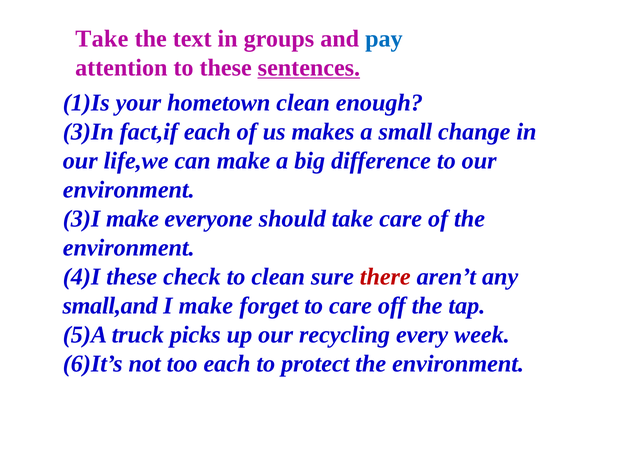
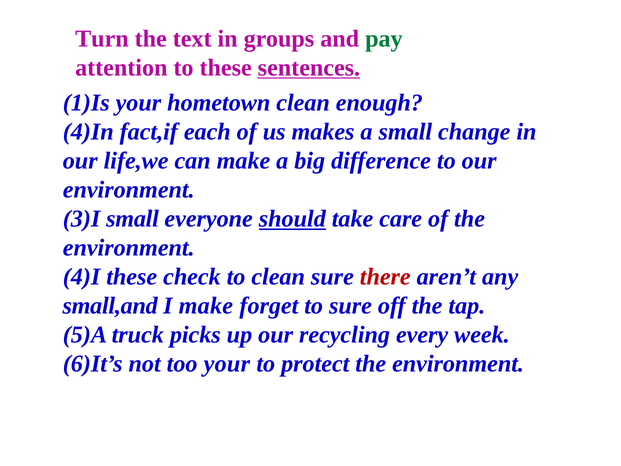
Take at (102, 39): Take -> Turn
pay colour: blue -> green
3)In: 3)In -> 4)In
3)I make: make -> small
should underline: none -> present
to care: care -> sure
too each: each -> your
